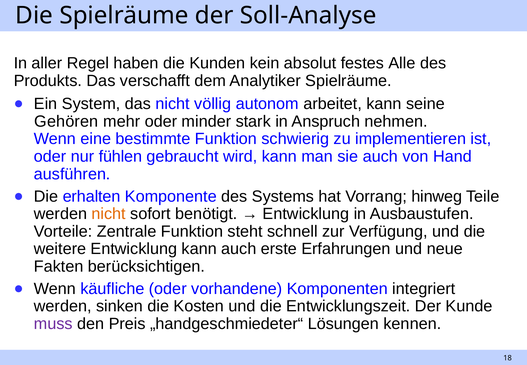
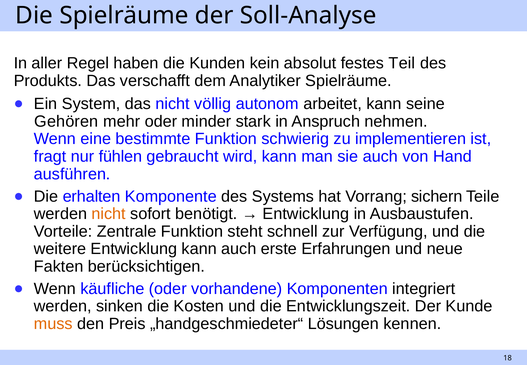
Alle: Alle -> Teil
oder at (50, 156): oder -> fragt
hinweg: hinweg -> sichern
muss colour: purple -> orange
